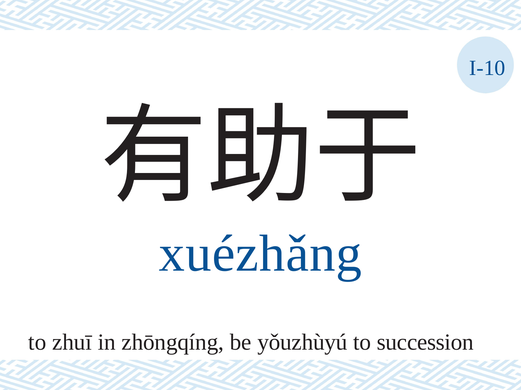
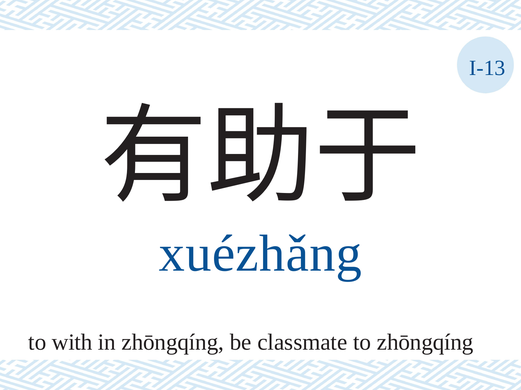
I-10: I-10 -> I-13
zhuī: zhuī -> with
yǒuzhùyú: yǒuzhùyú -> classmate
to succession: succession -> zhōngqíng
